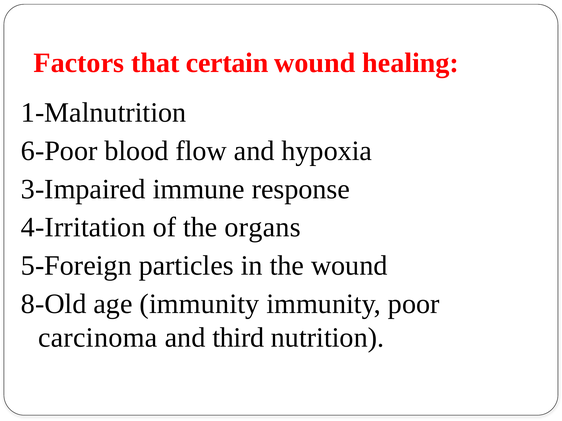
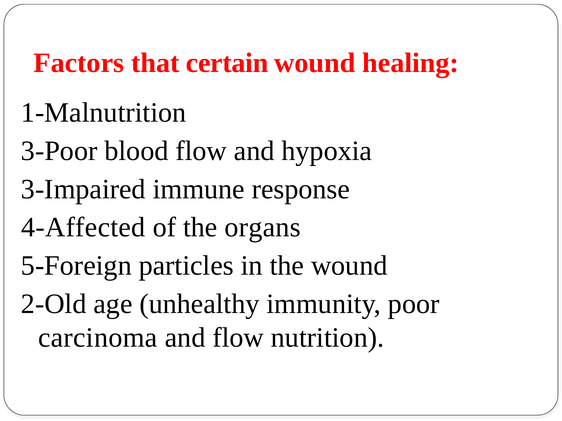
6-Poor: 6-Poor -> 3-Poor
4-Irritation: 4-Irritation -> 4-Affected
8-Old: 8-Old -> 2-Old
age immunity: immunity -> unhealthy
and third: third -> flow
